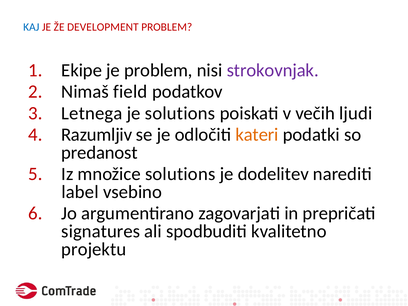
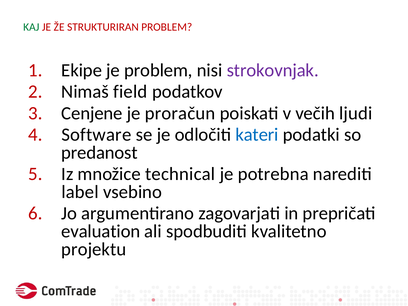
KAJ colour: blue -> green
DEVELOPMENT: DEVELOPMENT -> STRUKTURIRAN
Letnega: Letnega -> Cenjene
je solutions: solutions -> proračun
Razumljiv: Razumljiv -> Software
kateri colour: orange -> blue
množice solutions: solutions -> technical
dodelitev: dodelitev -> potrebna
signatures: signatures -> evaluation
